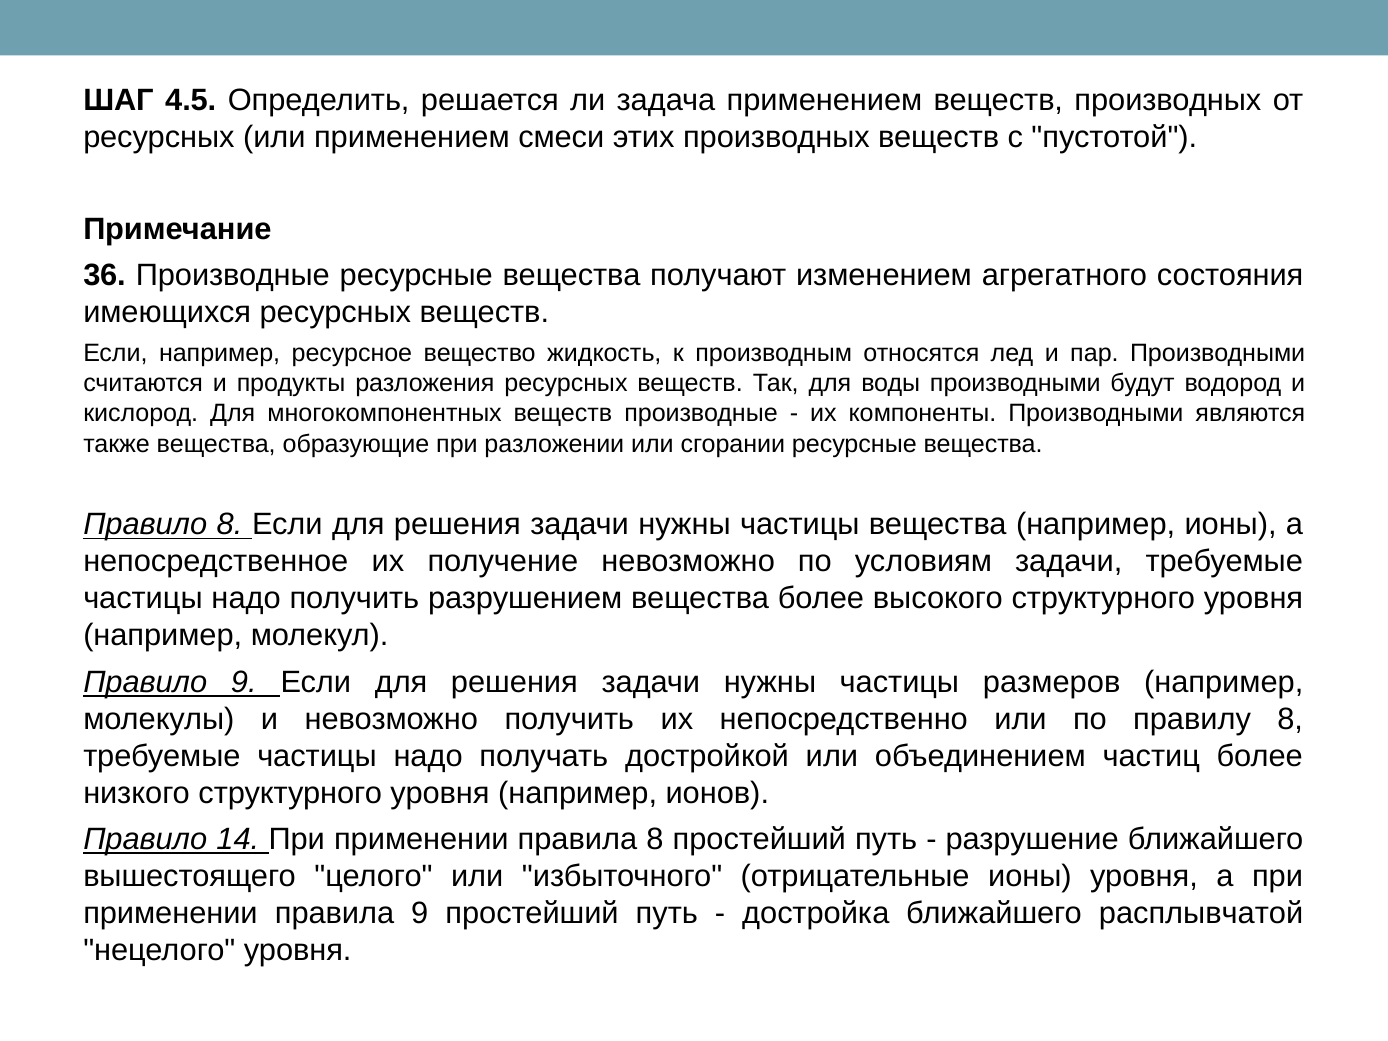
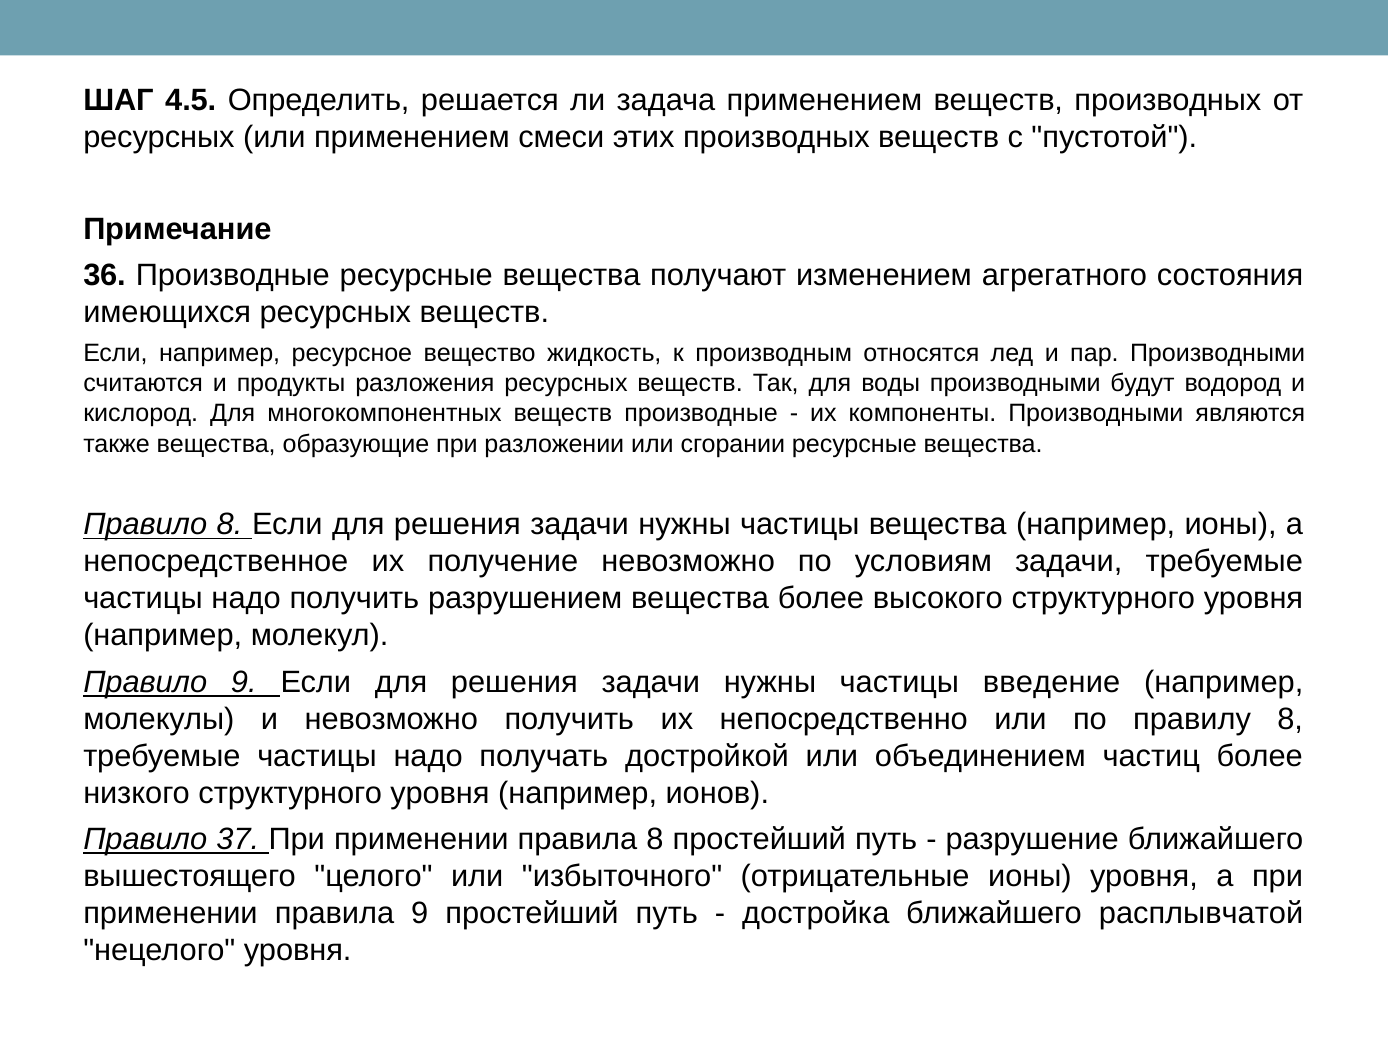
размеров: размеров -> введение
14: 14 -> 37
